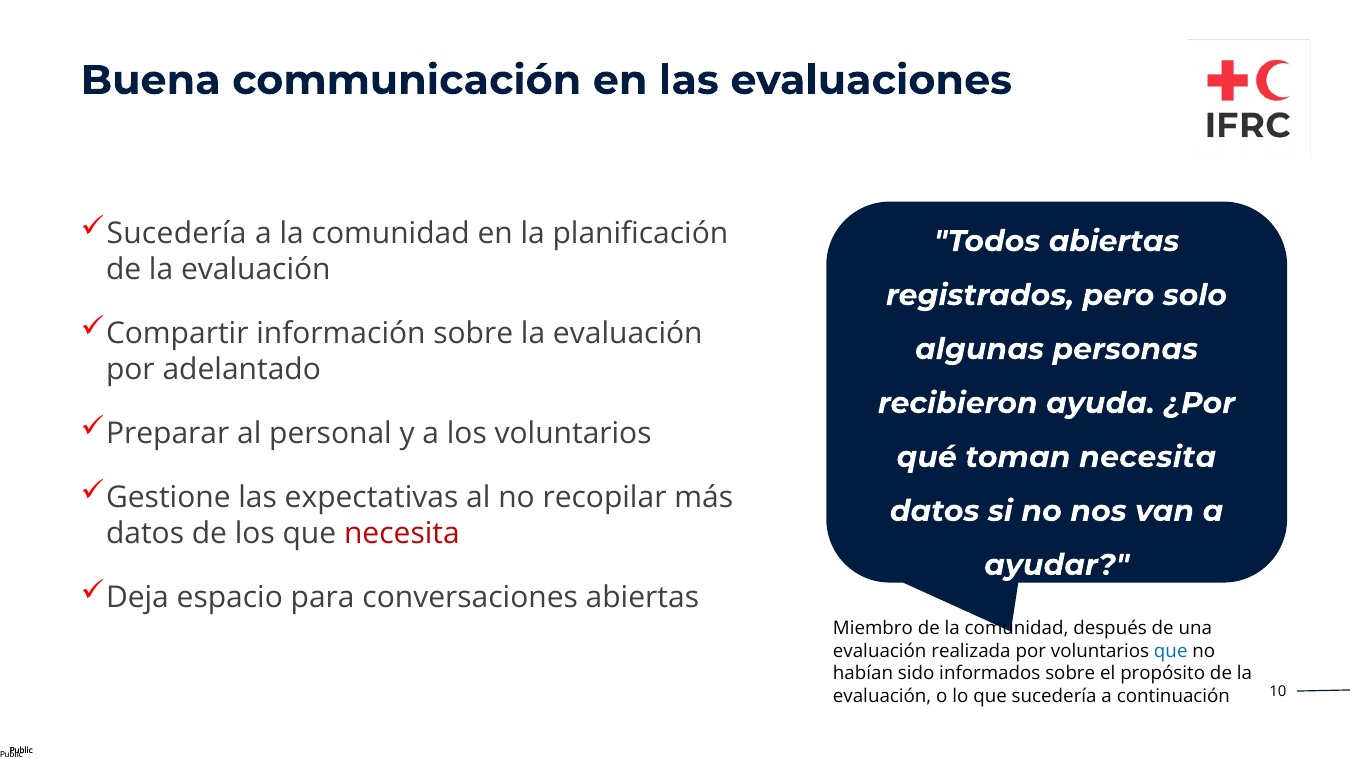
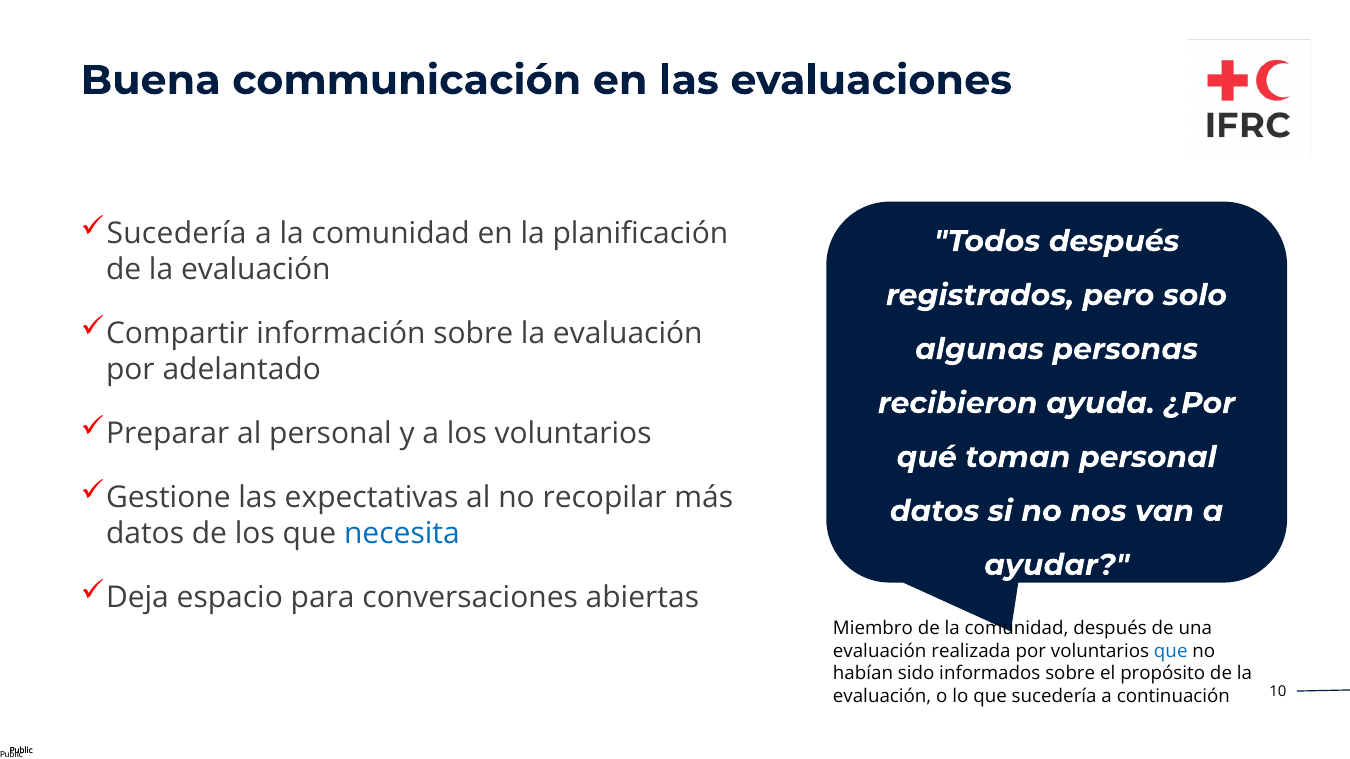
Todos abiertas: abiertas -> después
toman necesita: necesita -> personal
necesita at (402, 534) colour: red -> blue
